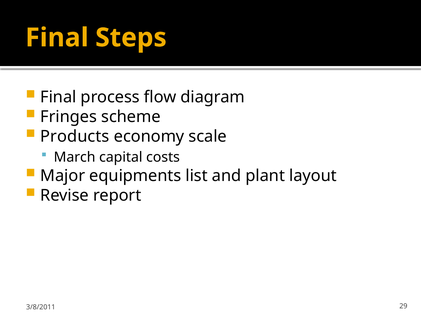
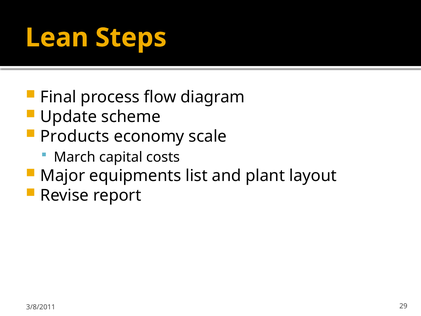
Final at (57, 38): Final -> Lean
Fringes: Fringes -> Update
